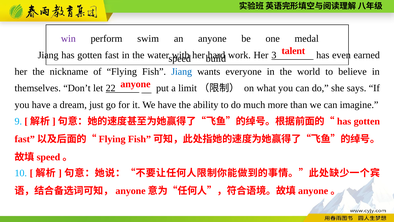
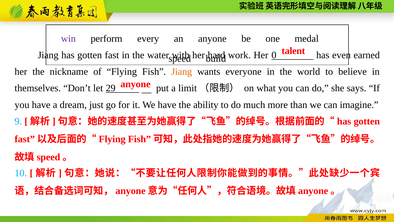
swim: swim -> every
3: 3 -> 0
Jiang at (182, 72) colour: blue -> orange
22: 22 -> 29
